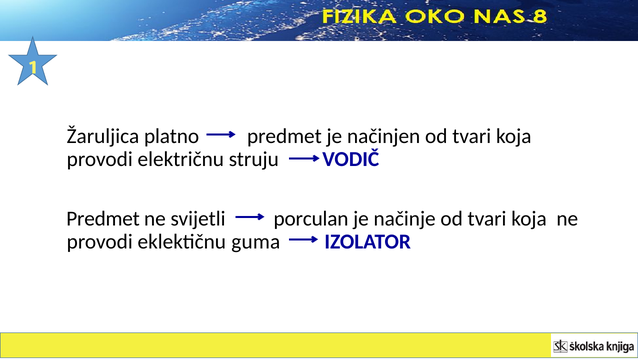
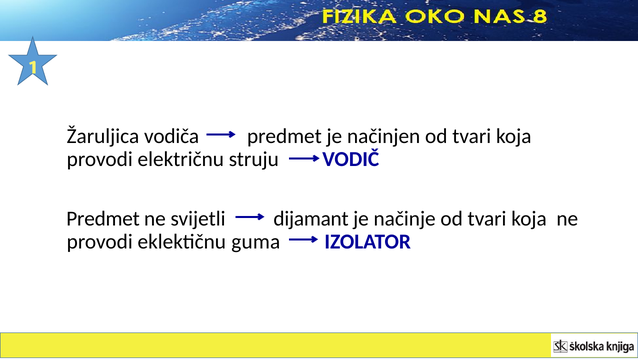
platno: platno -> vodiča
porculan: porculan -> dijamant
